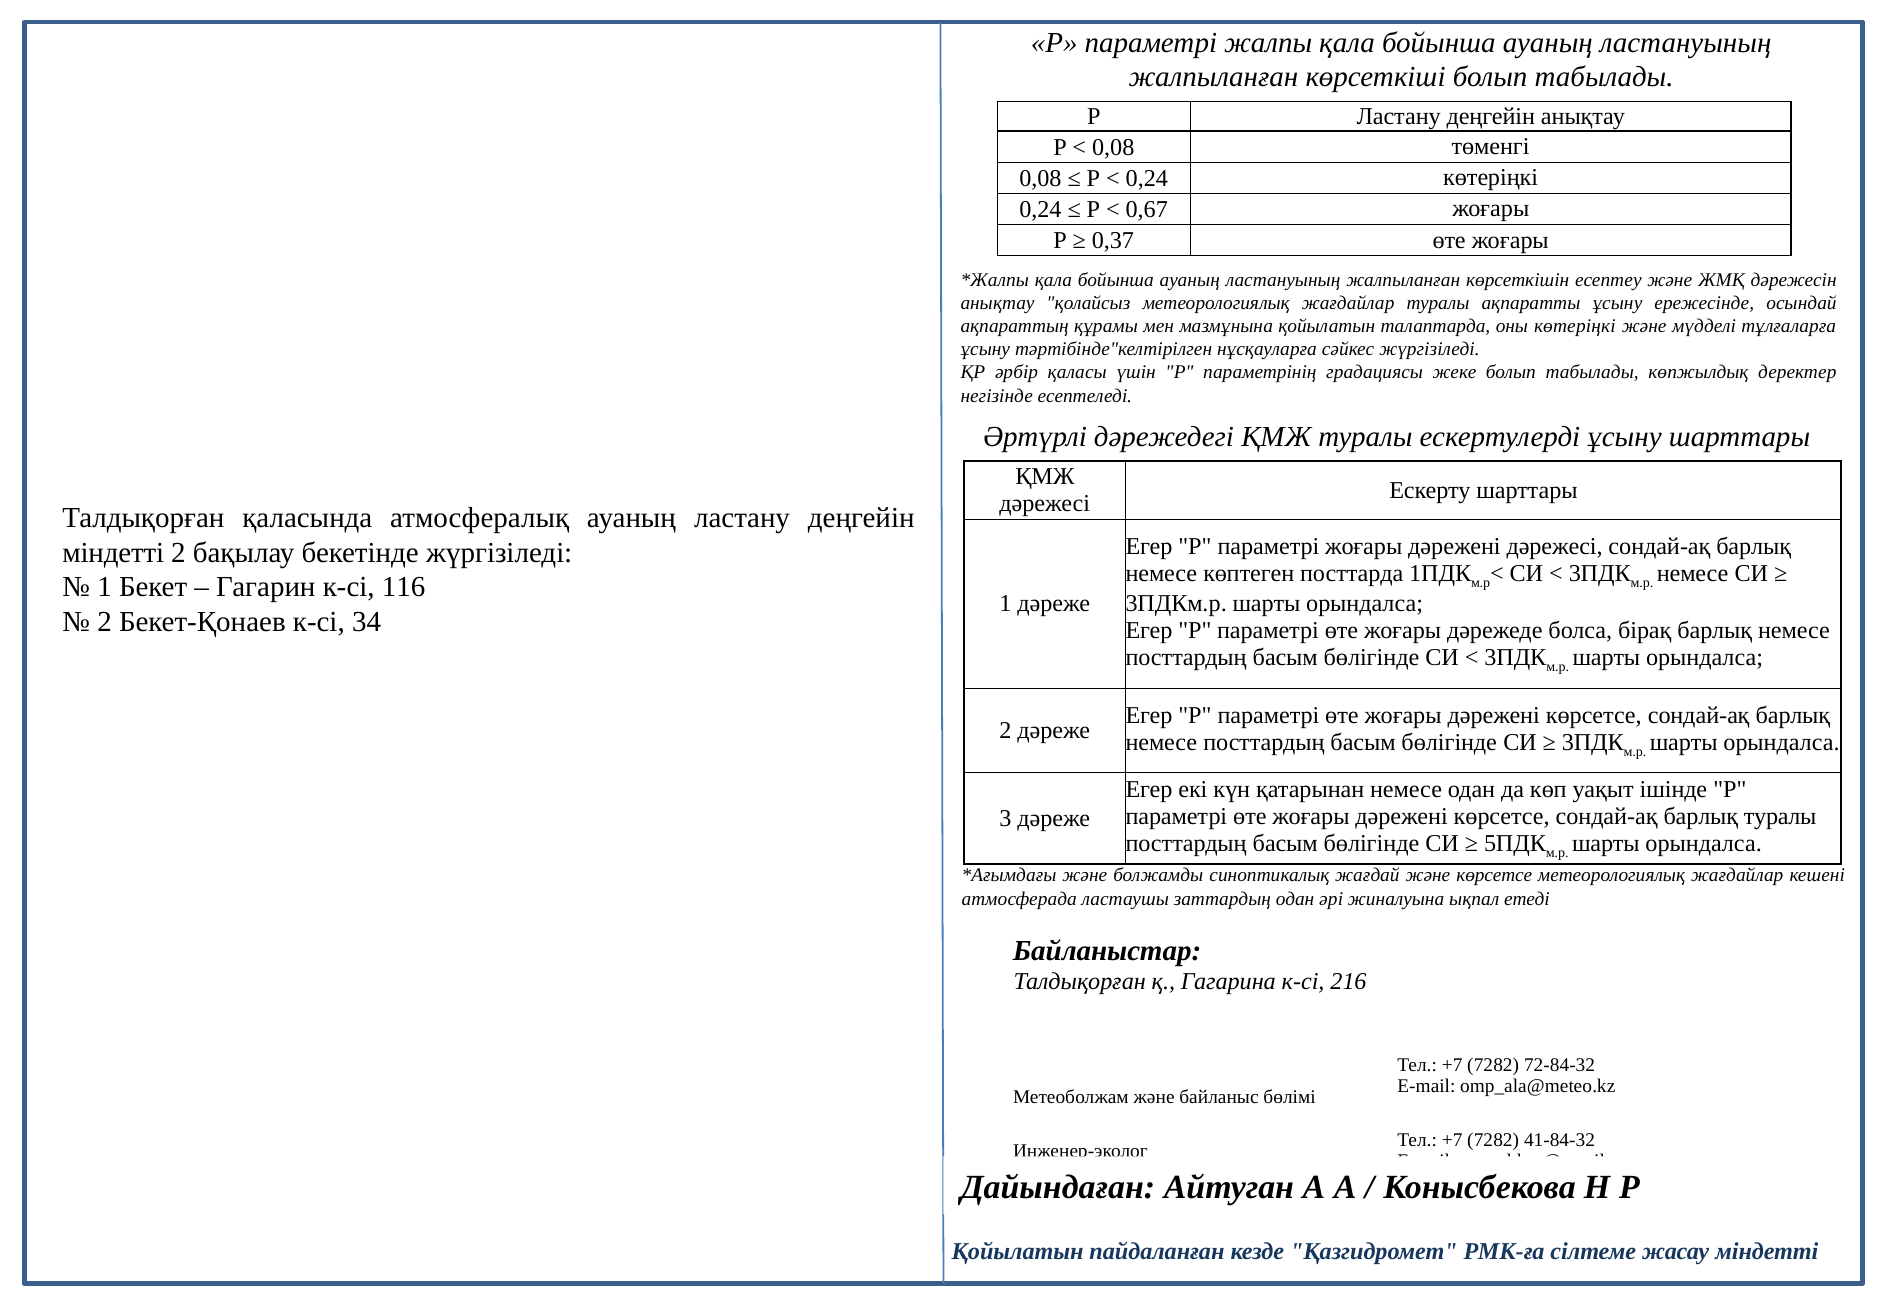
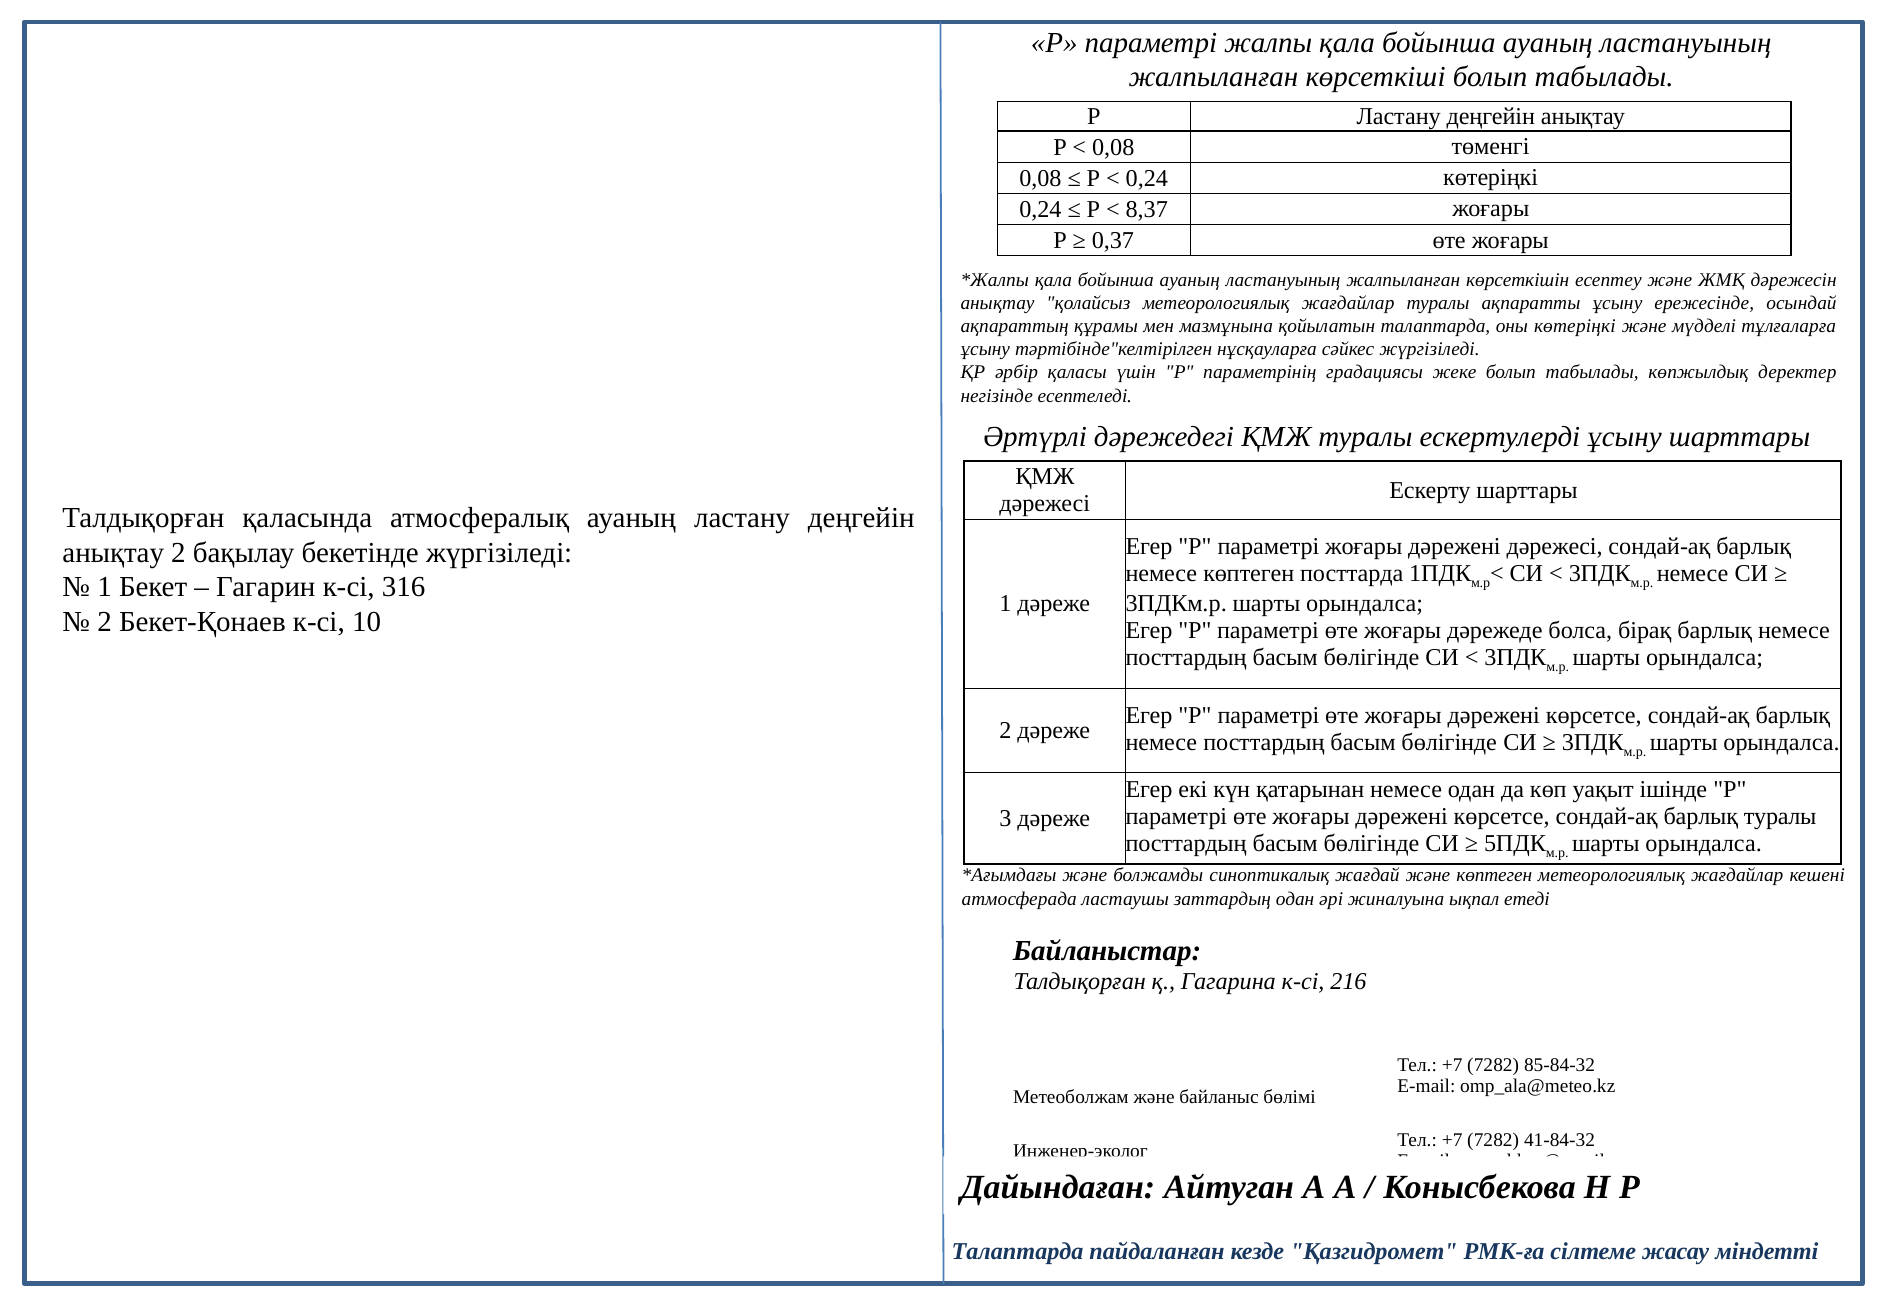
0,67: 0,67 -> 8,37
міндетті at (113, 553): міндетті -> анықтау
116: 116 -> 316
34: 34 -> 10
және көрсетсе: көрсетсе -> көптеген
72-84-32: 72-84-32 -> 85-84-32
Қойылатын at (1018, 1252): Қойылатын -> Талаптарда
